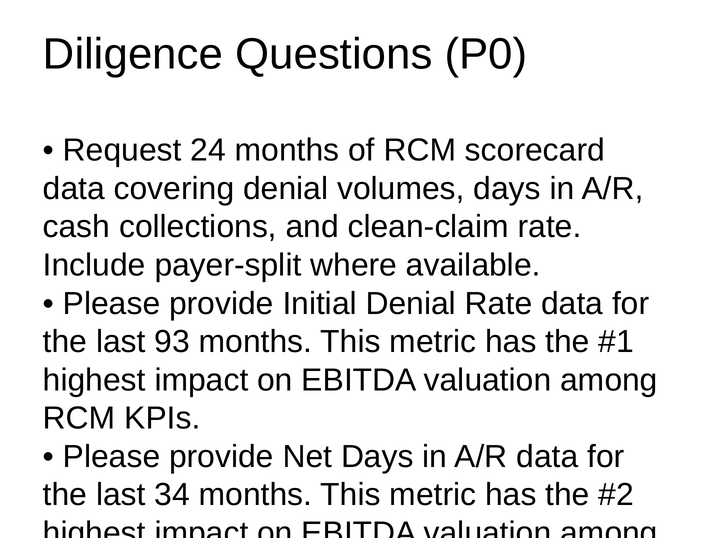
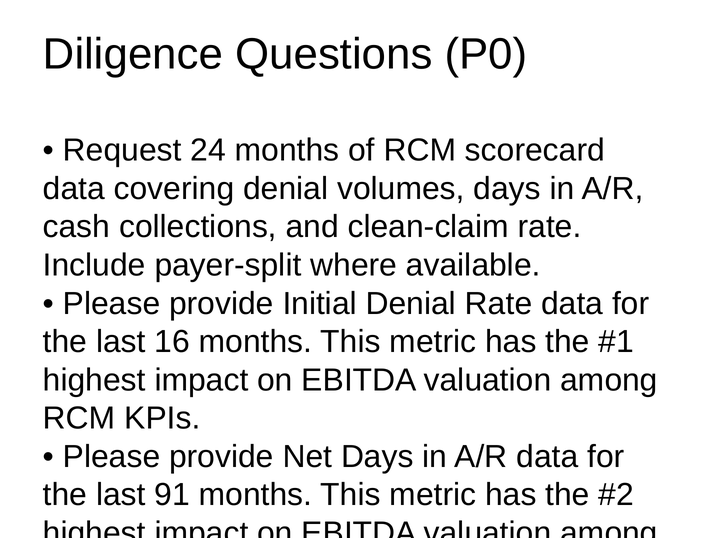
93: 93 -> 16
34: 34 -> 91
